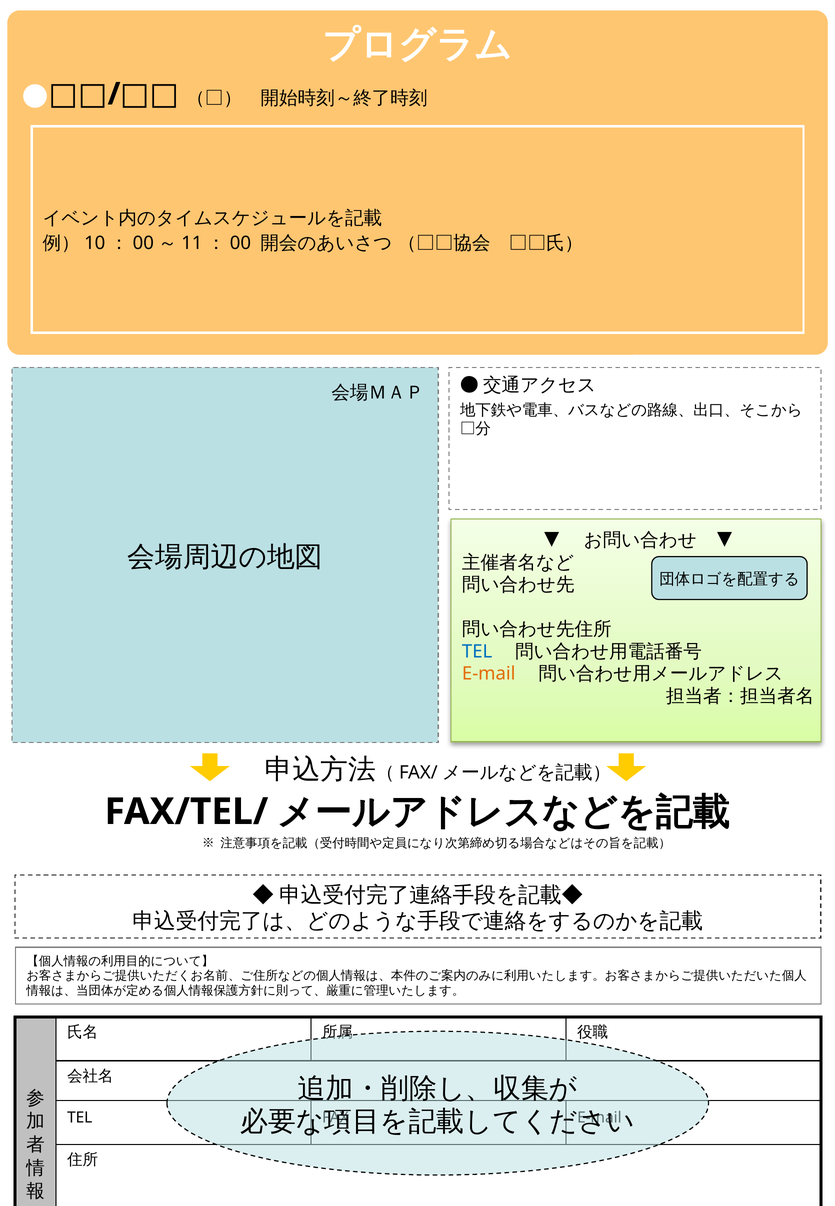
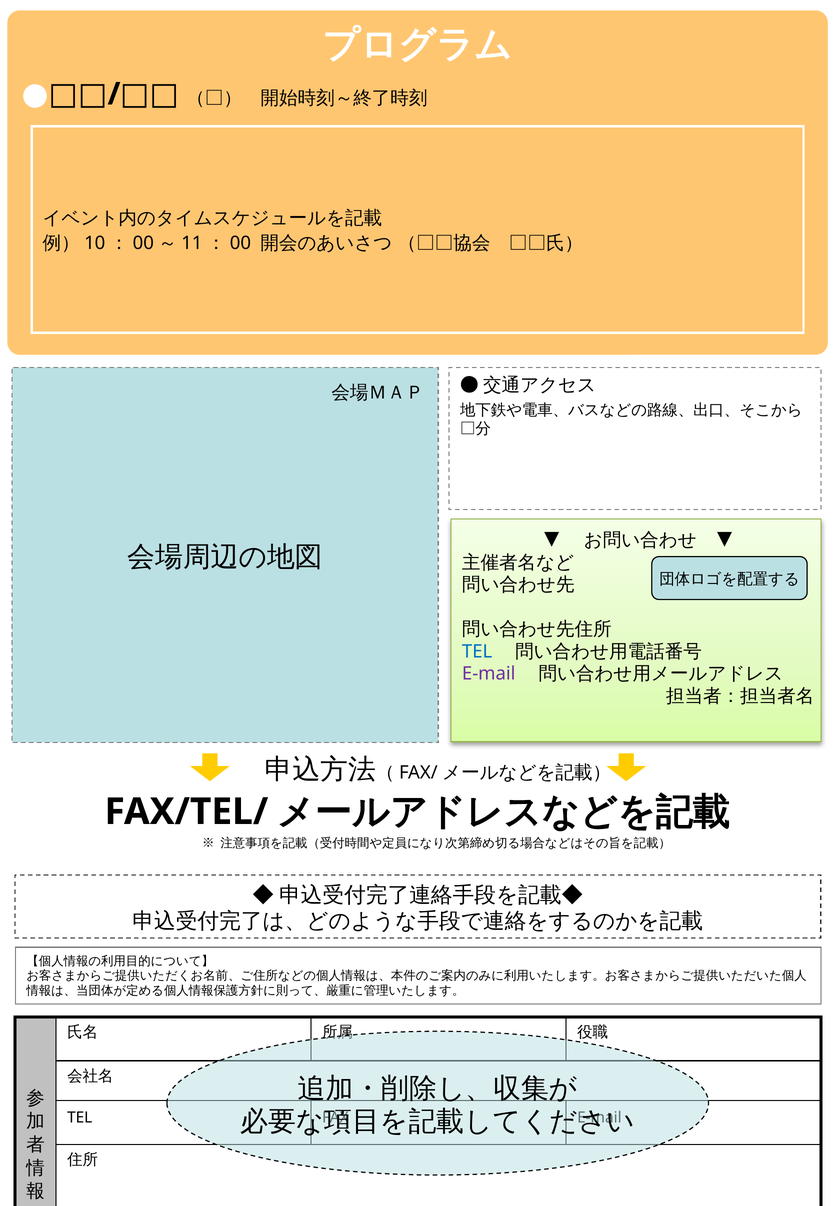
E-mail at (489, 674) colour: orange -> purple
